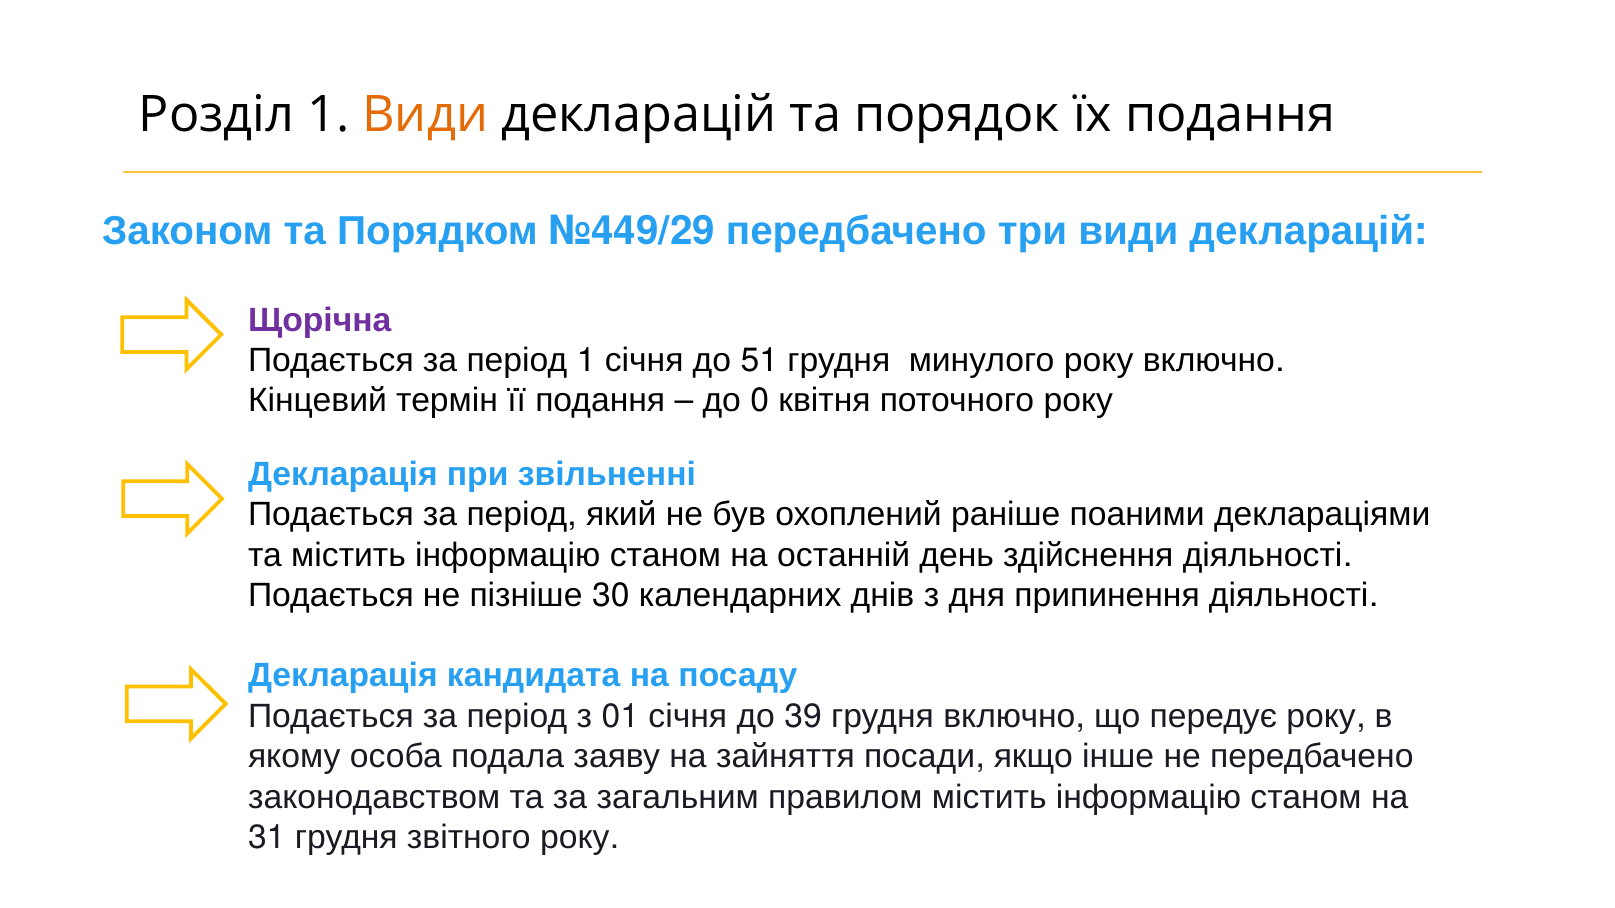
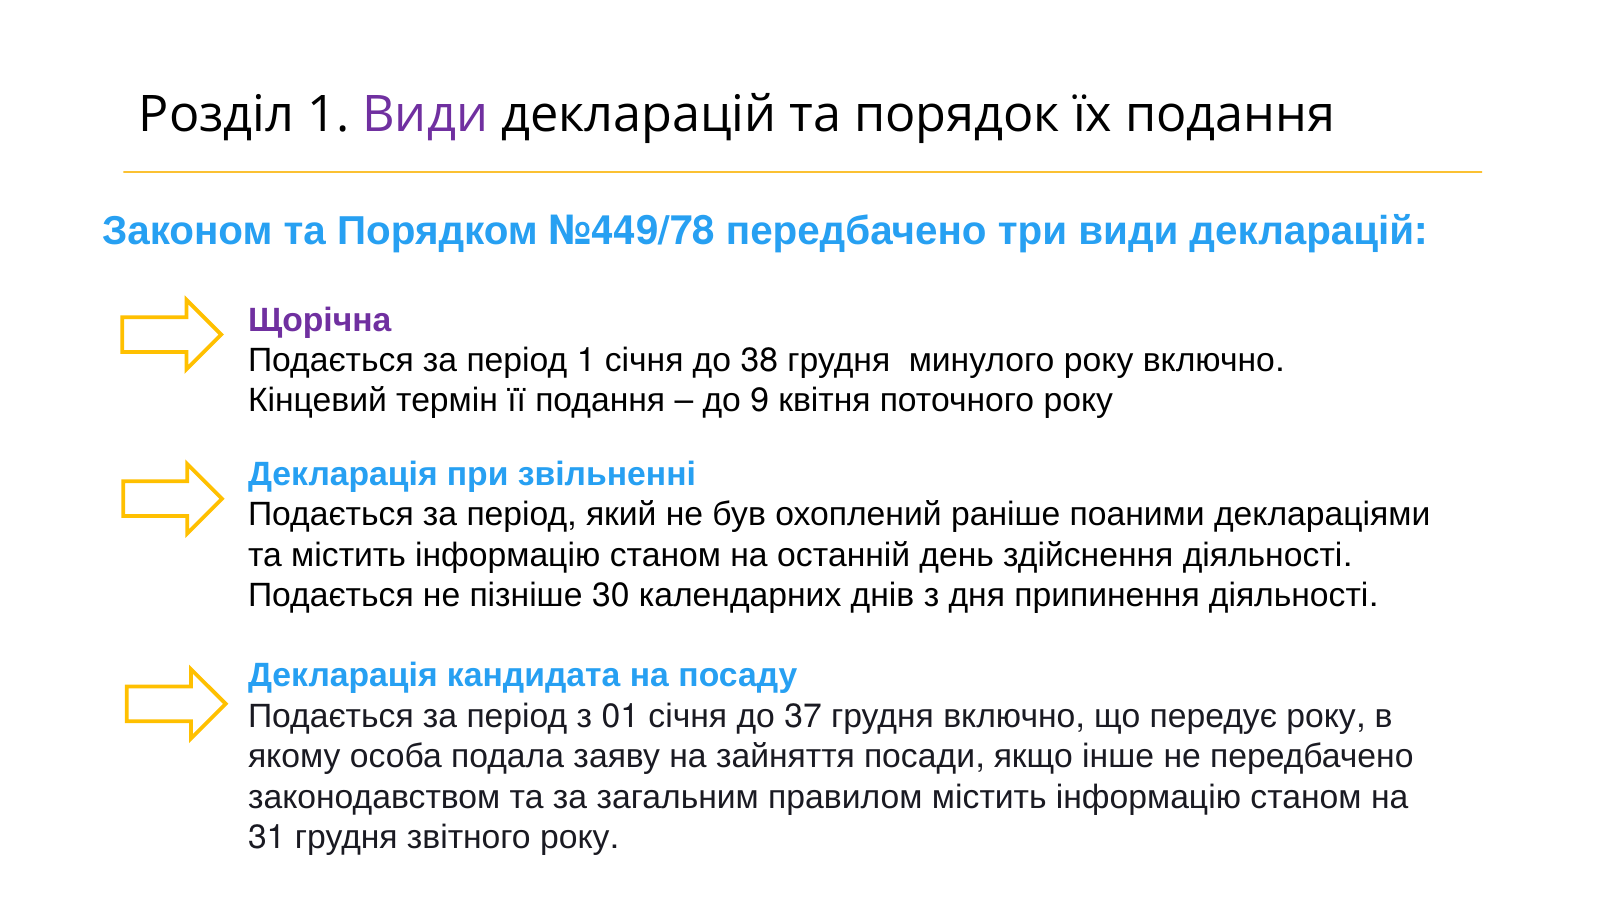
Види at (425, 115) colour: orange -> purple
№449/29: №449/29 -> №449/78
51: 51 -> 38
0: 0 -> 9
39: 39 -> 37
